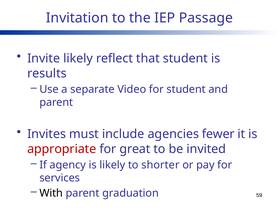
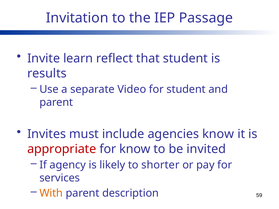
Invite likely: likely -> learn
agencies fewer: fewer -> know
for great: great -> know
With colour: black -> orange
graduation: graduation -> description
